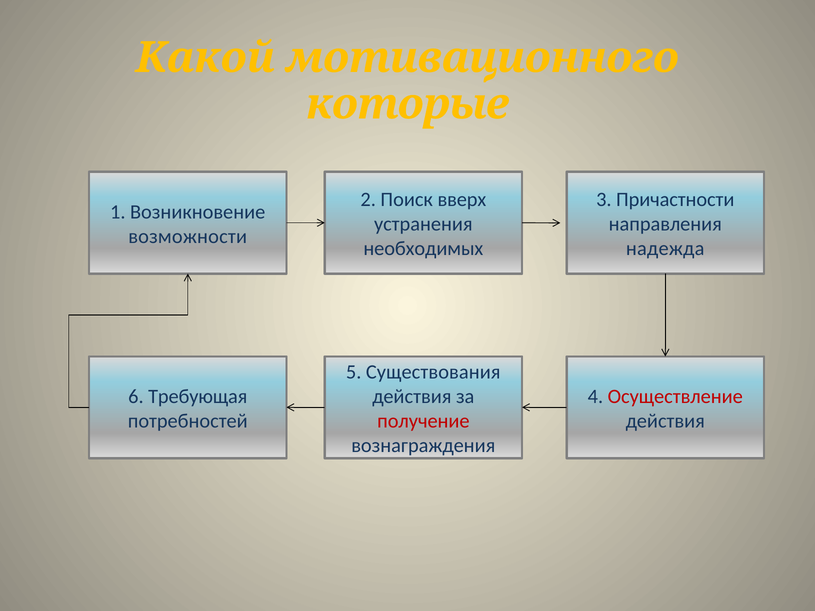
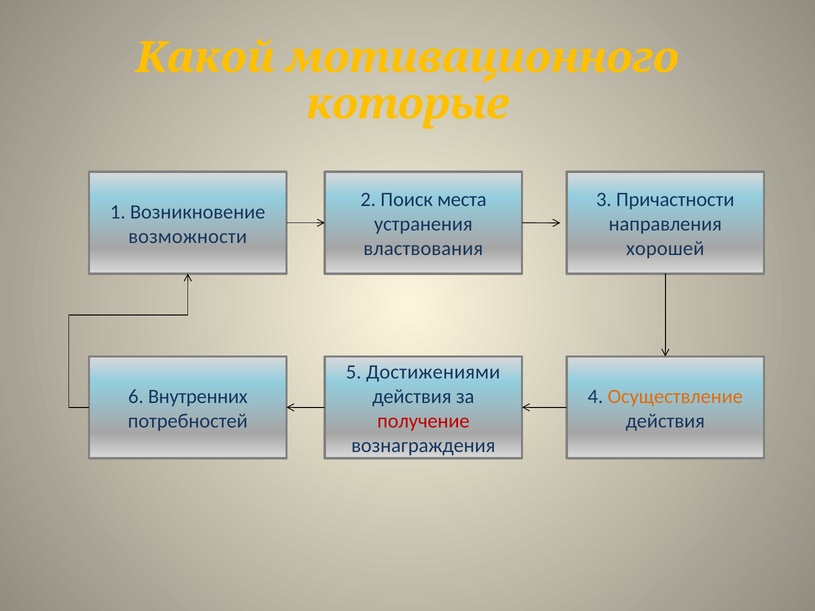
вверх: вверх -> места
необходимых: необходимых -> властвования
надежда: надежда -> хорошей
Существования: Существования -> Достижениями
Требующая: Требующая -> Внутренних
Осуществление colour: red -> orange
